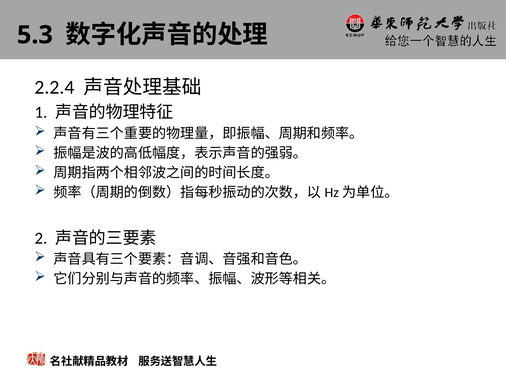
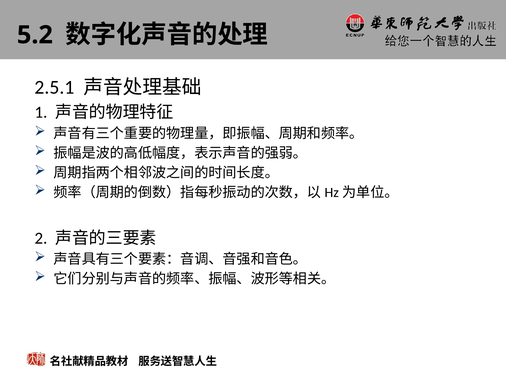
5.3: 5.3 -> 5.2
2.2.4: 2.2.4 -> 2.5.1
